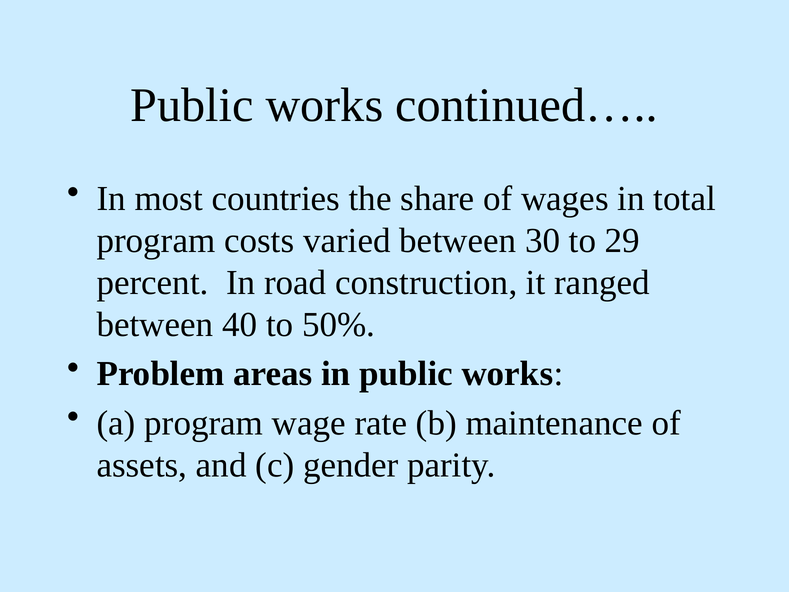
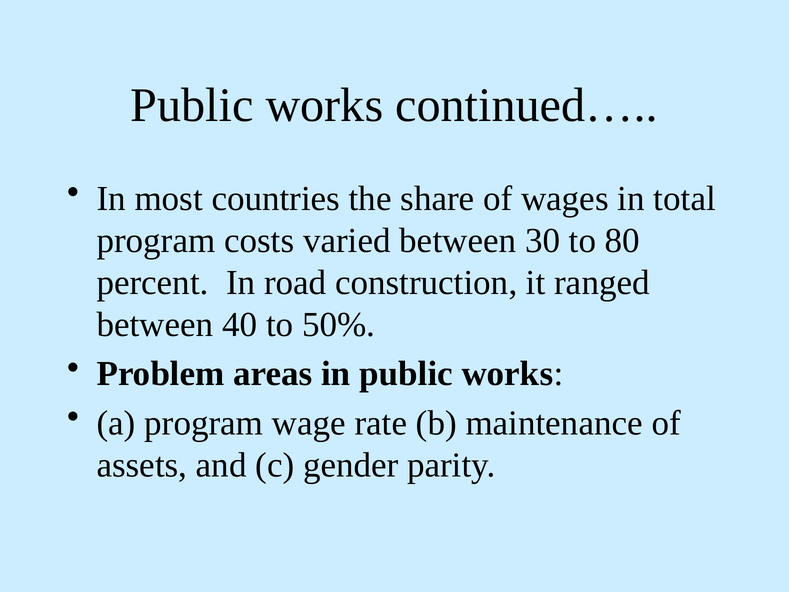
29: 29 -> 80
